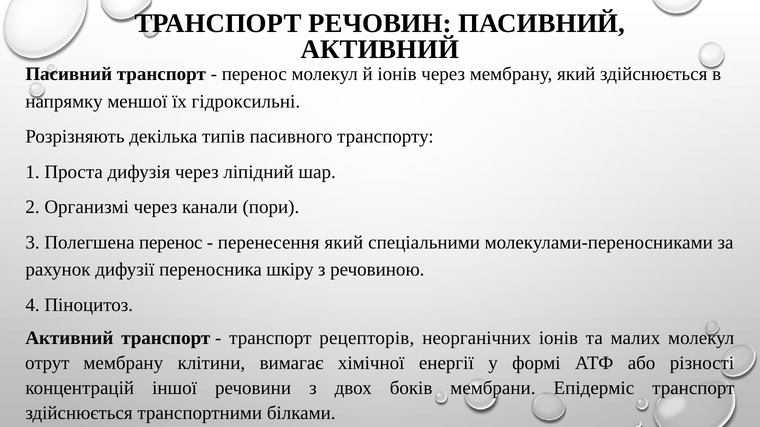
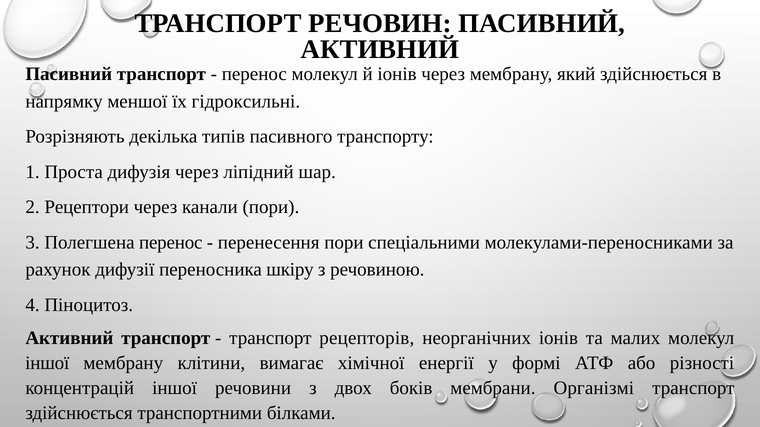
Организмі: Организмі -> Рецептори
перенесення який: який -> пори
отрут at (47, 363): отрут -> іншої
Епідерміс: Епідерміс -> Організмі
